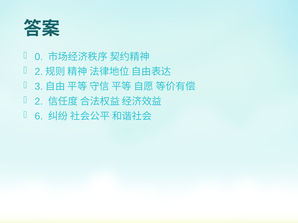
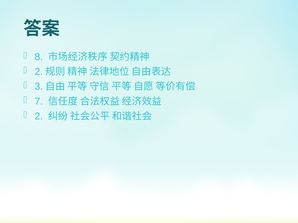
0: 0 -> 8
2: 2 -> 7
6: 6 -> 2
